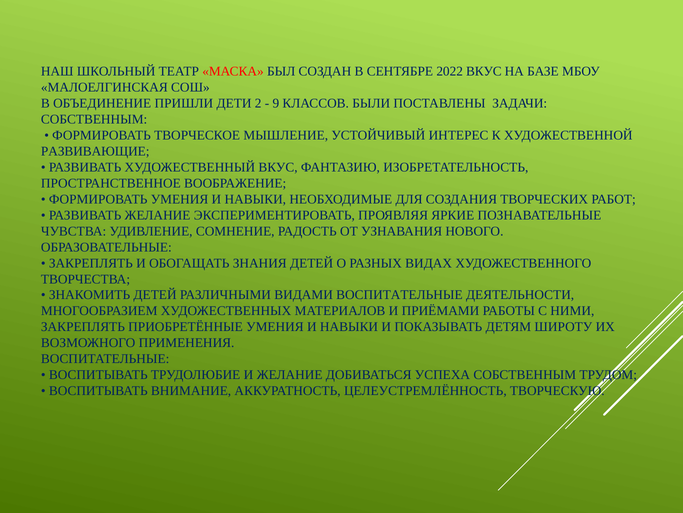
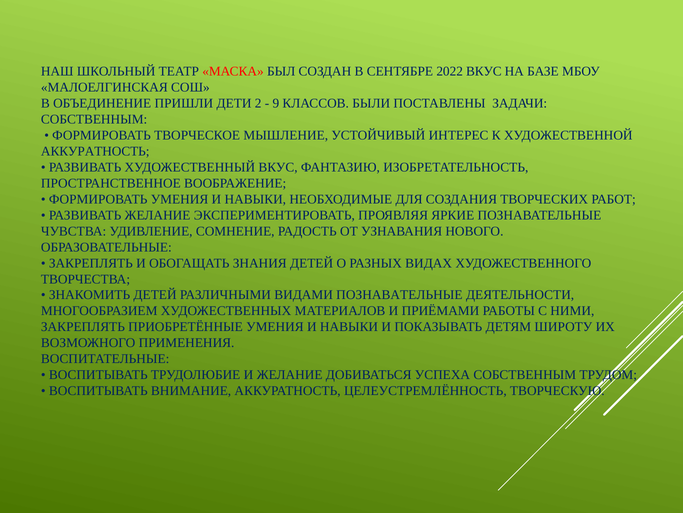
РАЗВИВАЮЩИЕ at (95, 151): РАЗВИВАЮЩИЕ -> АККУРАТНОСТЬ
ВИДАМИ ВОСПИТАТЕЛЬНЫЕ: ВОСПИТАТЕЛЬНЫЕ -> ПОЗНАВАТЕЛЬНЫЕ
